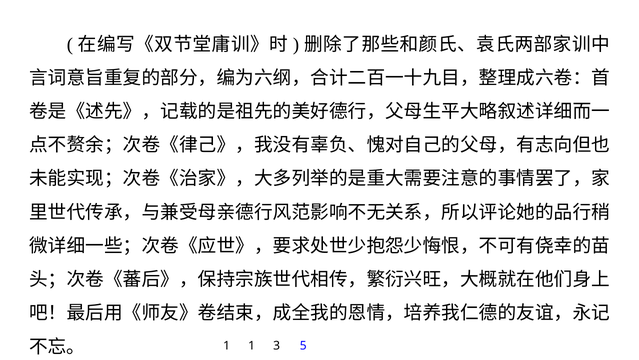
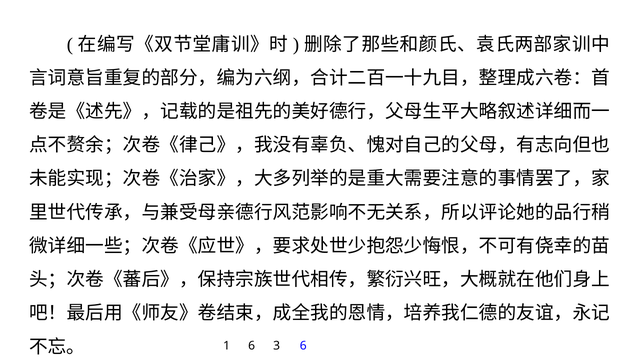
1 1: 1 -> 6
3 5: 5 -> 6
